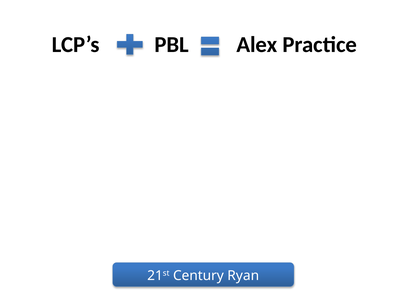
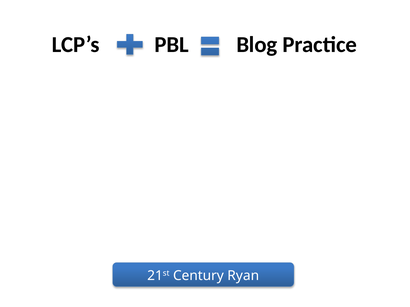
Alex: Alex -> Blog
